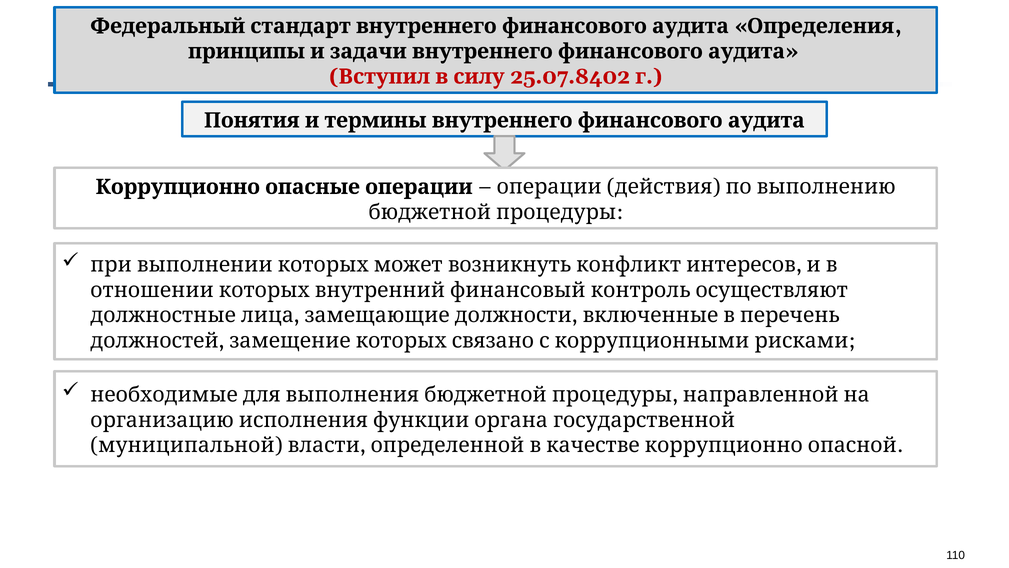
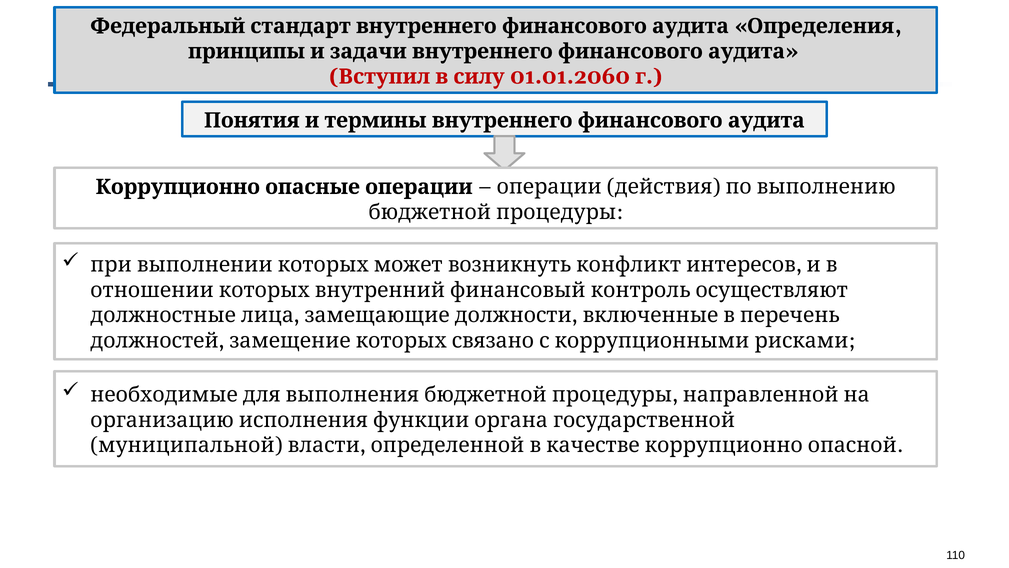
25.07.8402: 25.07.8402 -> 01.01.2060
